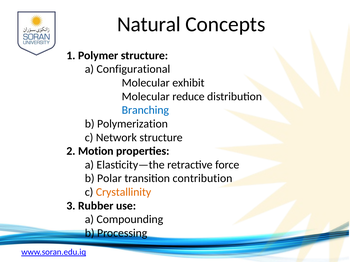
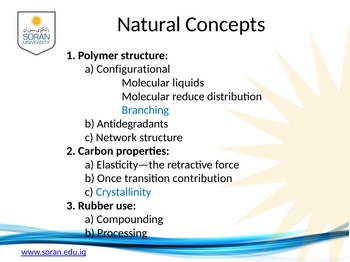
exhibit: exhibit -> liquids
Polymerization: Polymerization -> Antidegradants
Motion: Motion -> Carbon
Polar: Polar -> Once
Crystallinity colour: orange -> blue
